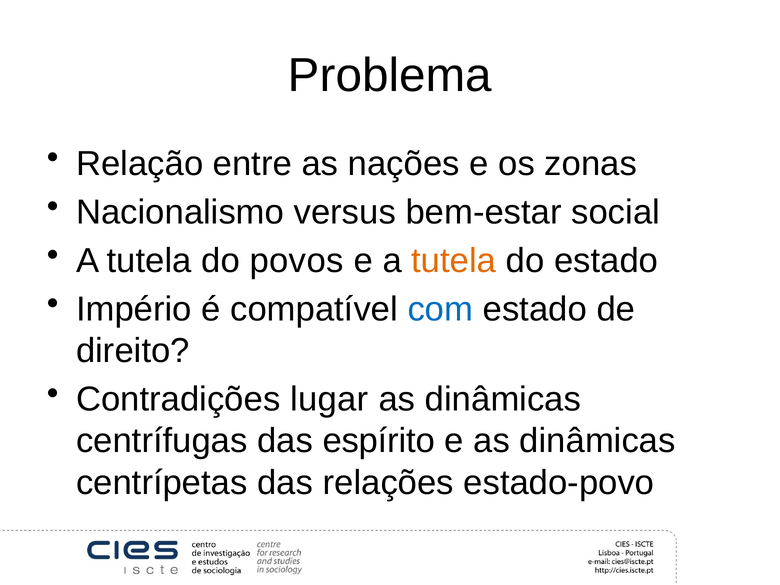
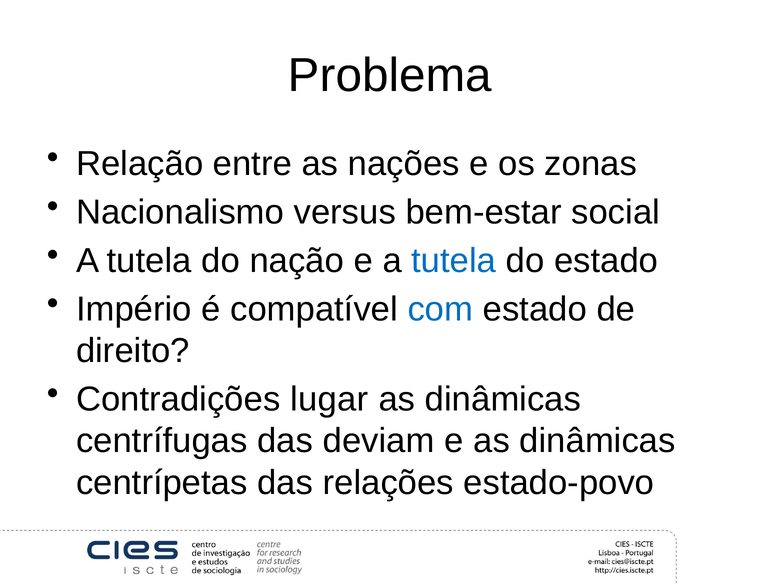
povos: povos -> nação
tutela at (454, 261) colour: orange -> blue
espírito: espírito -> deviam
